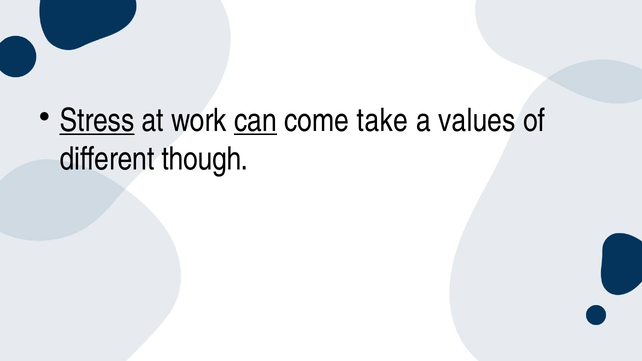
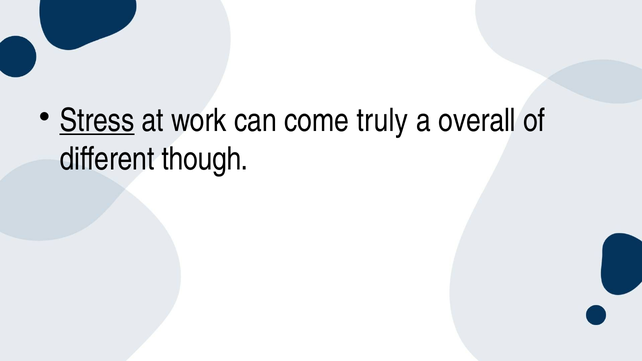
can underline: present -> none
take: take -> truly
values: values -> overall
